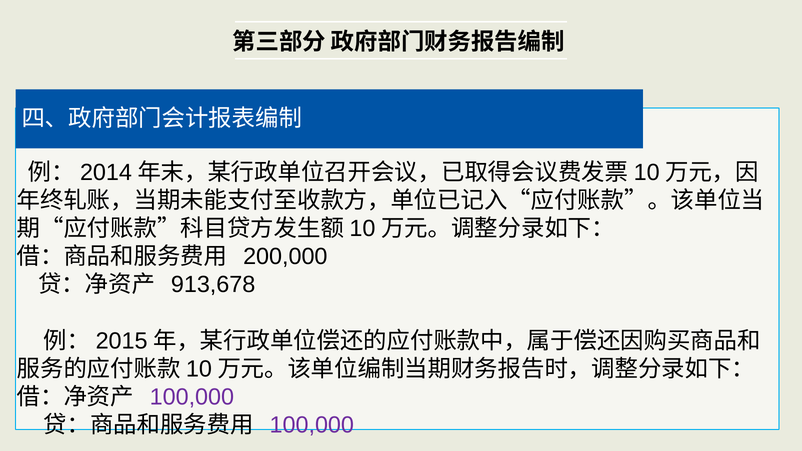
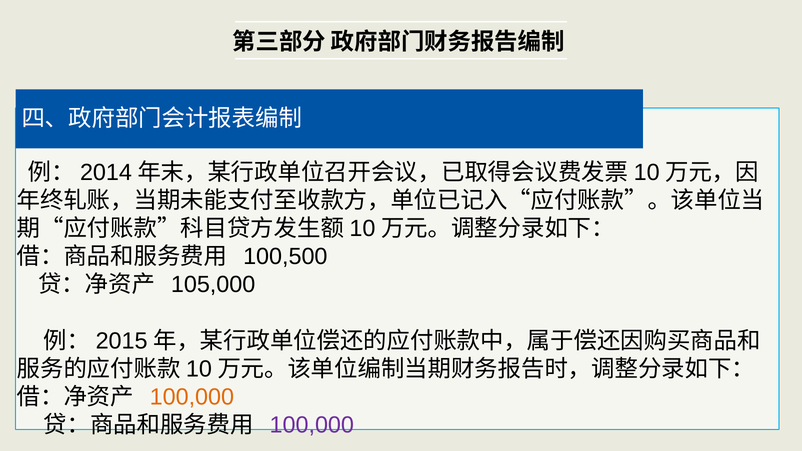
200,000: 200,000 -> 100,500
913,678: 913,678 -> 105,000
100,000 at (192, 397) colour: purple -> orange
